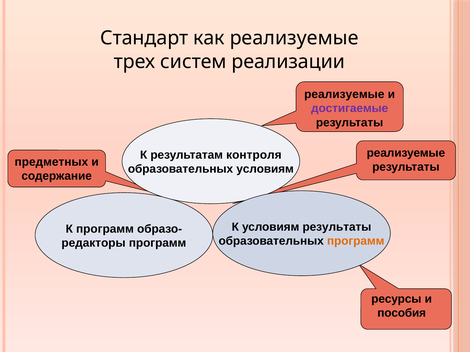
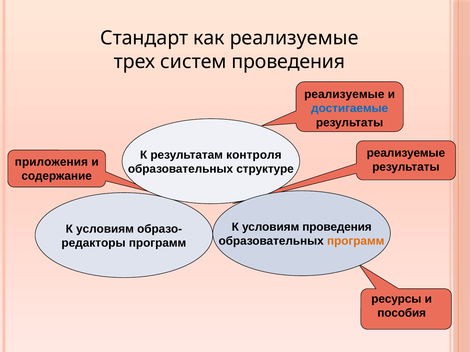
систем реализации: реализации -> проведения
достигаемые colour: purple -> blue
предметных: предметных -> приложения
образовательных условиям: условиям -> структуре
условиям результаты: результаты -> проведения
программ at (105, 229): программ -> условиям
